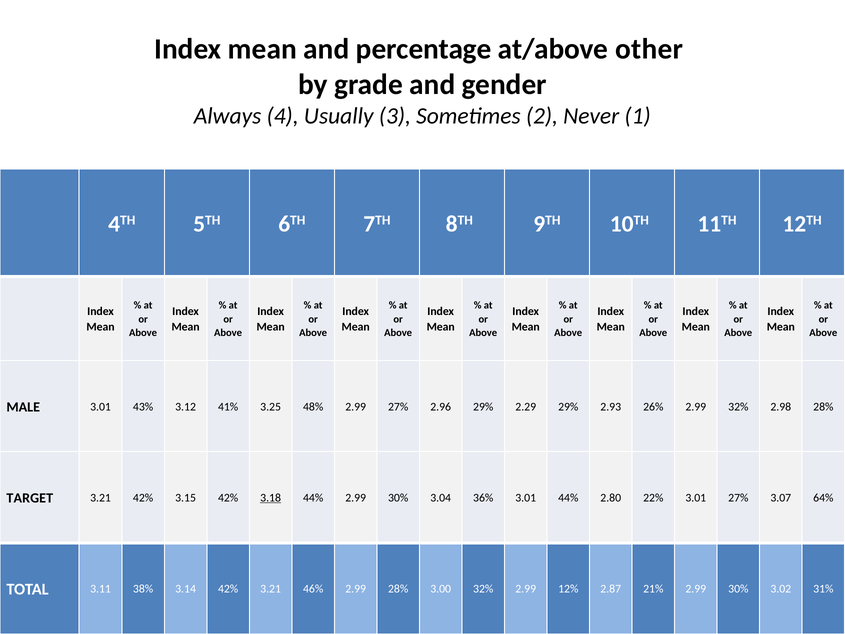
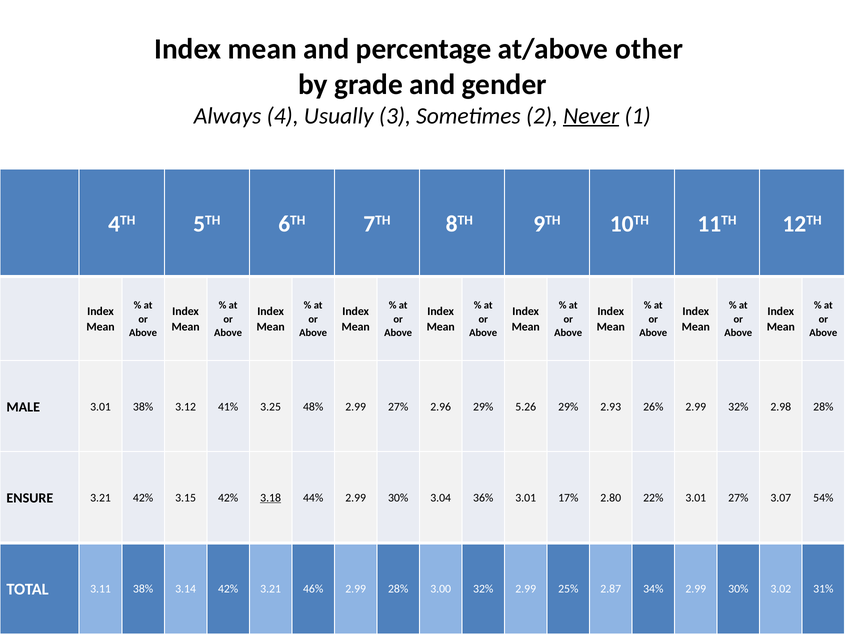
Never underline: none -> present
3.01 43%: 43% -> 38%
2.29: 2.29 -> 5.26
TARGET: TARGET -> ENSURE
3.01 44%: 44% -> 17%
64%: 64% -> 54%
12%: 12% -> 25%
21%: 21% -> 34%
